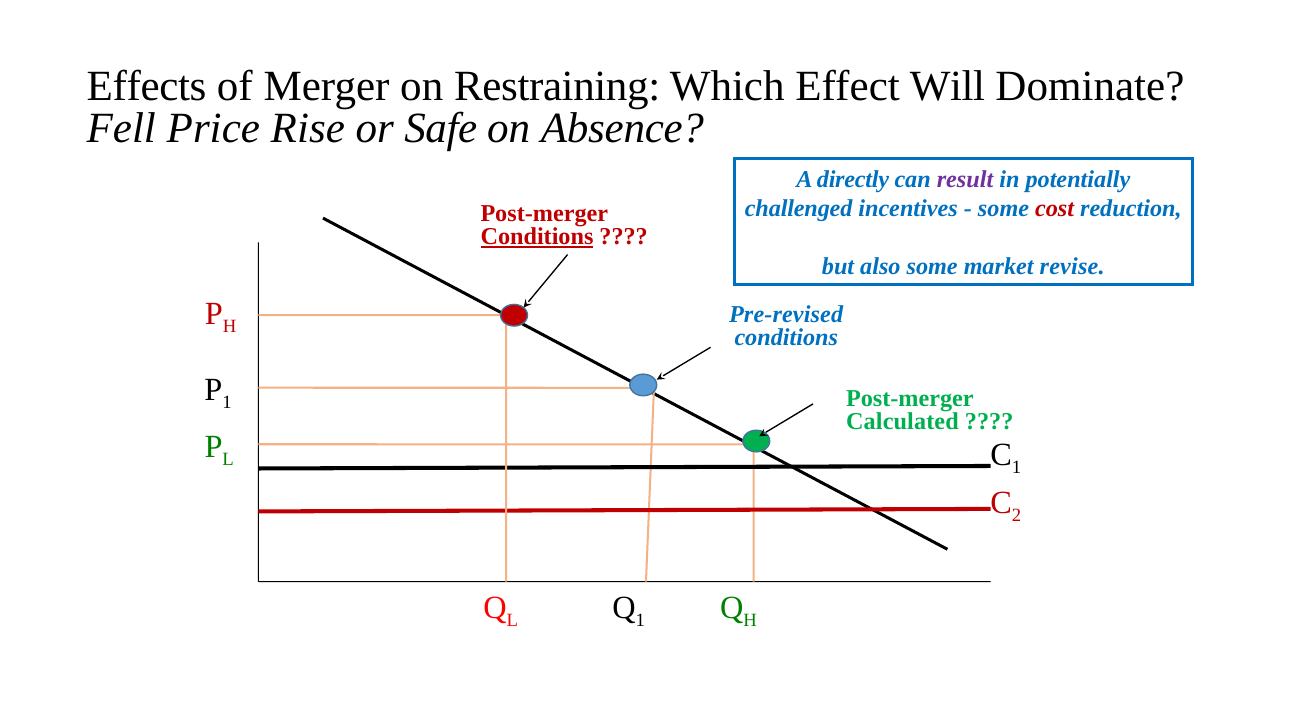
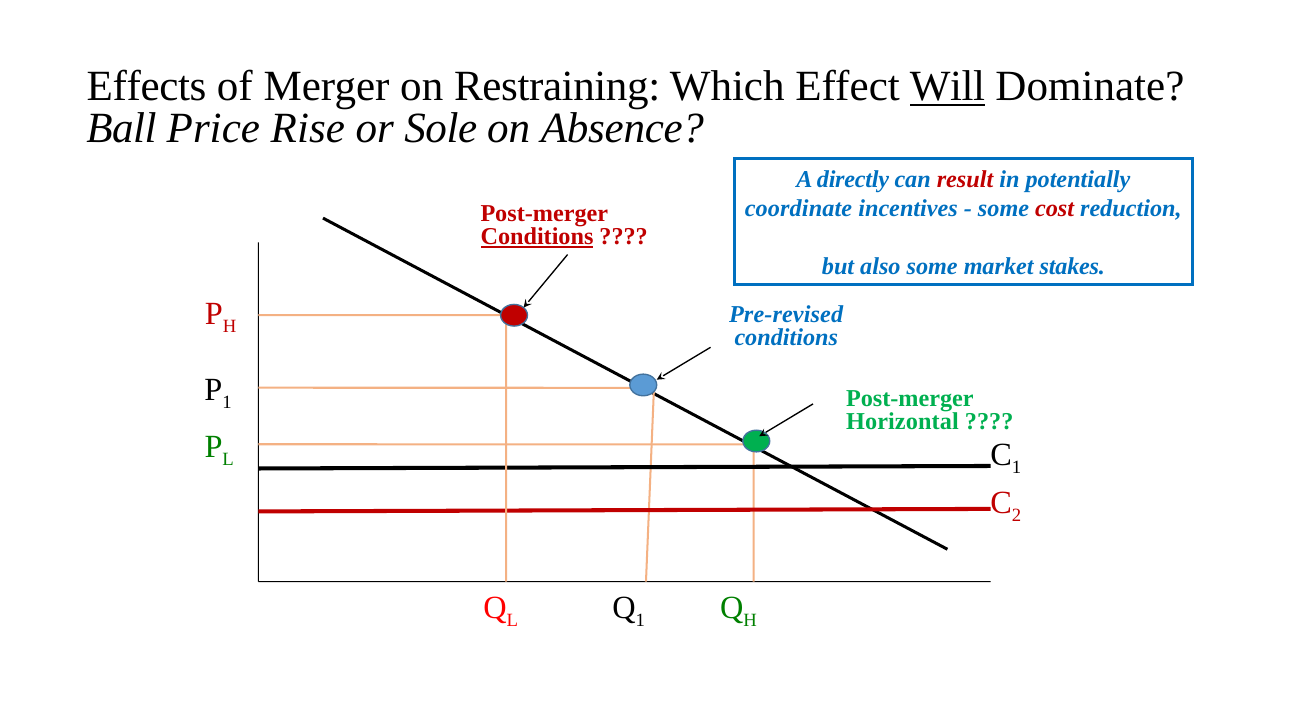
Will underline: none -> present
Fell: Fell -> Ball
Safe: Safe -> Sole
result colour: purple -> red
challenged: challenged -> coordinate
revise: revise -> stakes
Calculated: Calculated -> Horizontal
